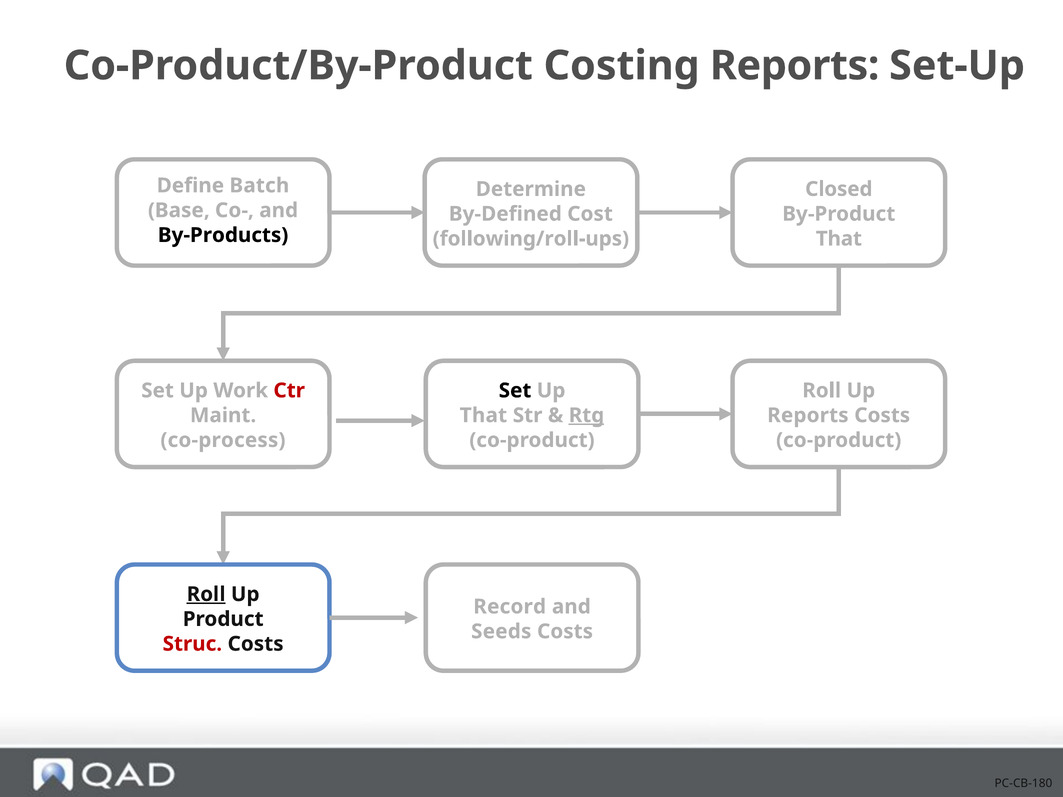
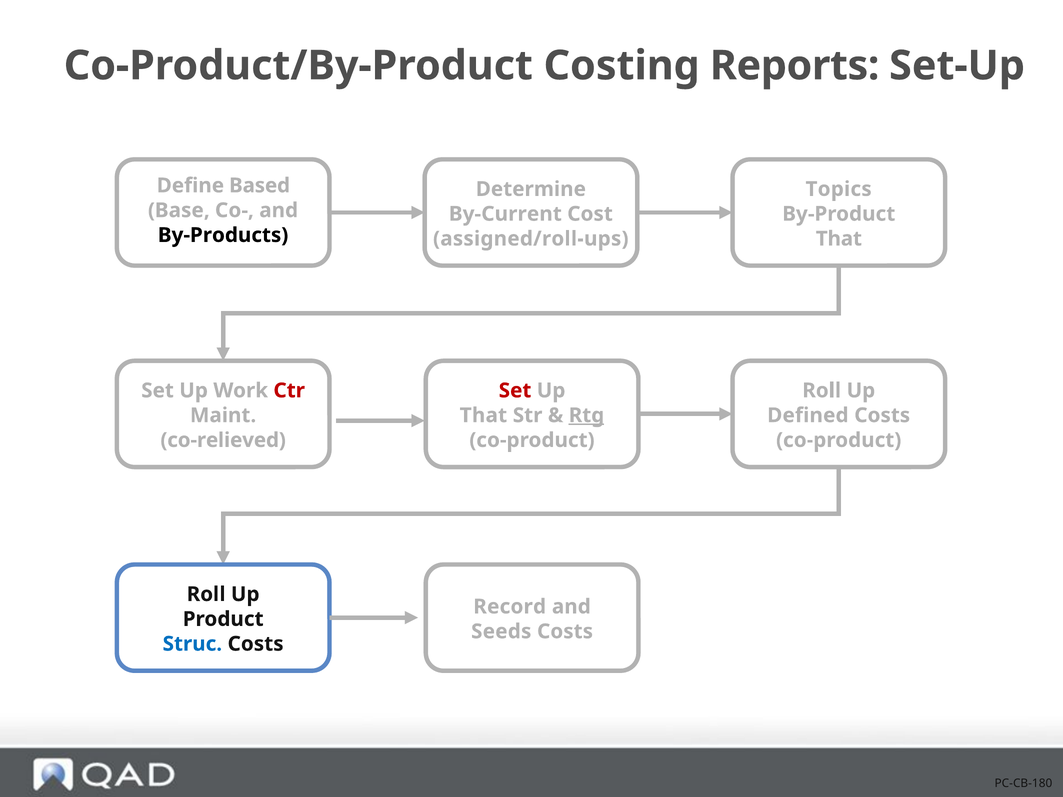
Batch: Batch -> Based
Closed: Closed -> Topics
By-Defined: By-Defined -> By-Current
following/roll-ups: following/roll-ups -> assigned/roll-ups
Set at (515, 391) colour: black -> red
Reports at (808, 415): Reports -> Defined
co-process: co-process -> co-relieved
Roll at (206, 594) underline: present -> none
Struc colour: red -> blue
